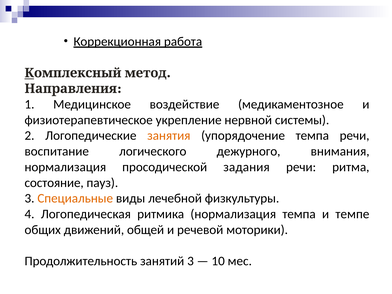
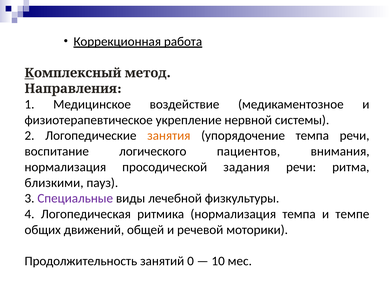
дежурного: дежурного -> пациентов
состояние: состояние -> близкими
Специальные colour: orange -> purple
занятий 3: 3 -> 0
